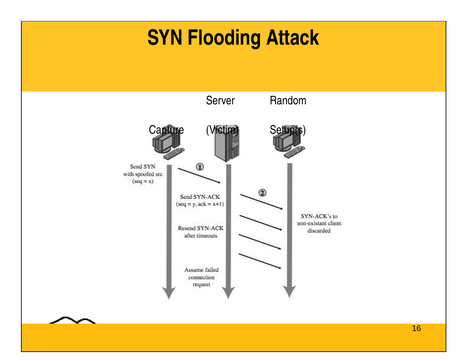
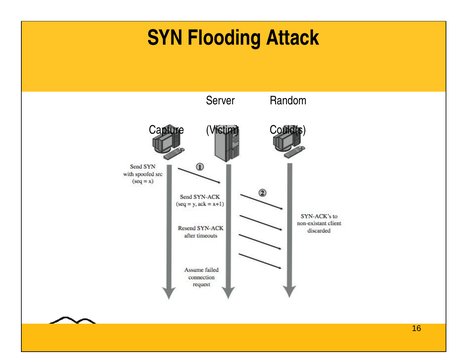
Setup(s: Setup(s -> Could(s
